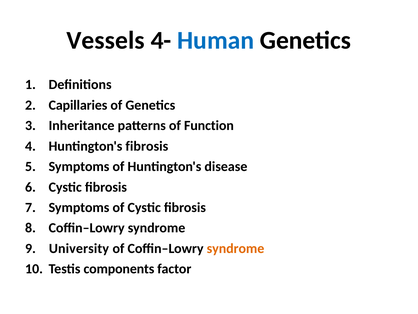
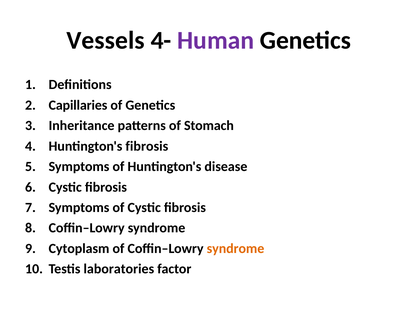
Human colour: blue -> purple
Function: Function -> Stomach
University: University -> Cytoplasm
components: components -> laboratories
